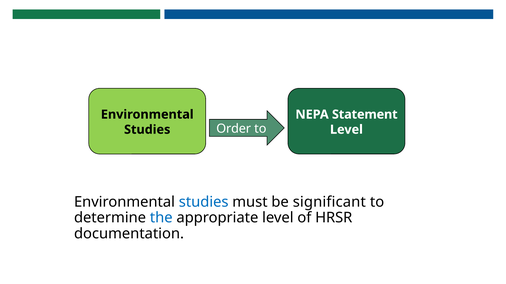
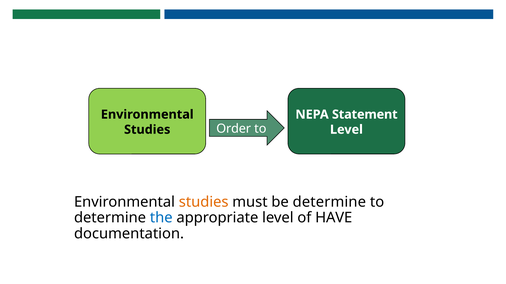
studies at (204, 202) colour: blue -> orange
be significant: significant -> determine
HRSR: HRSR -> HAVE
